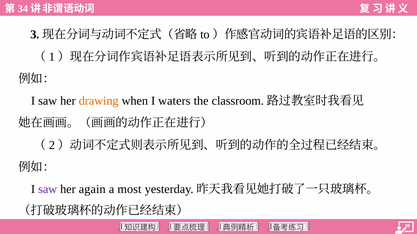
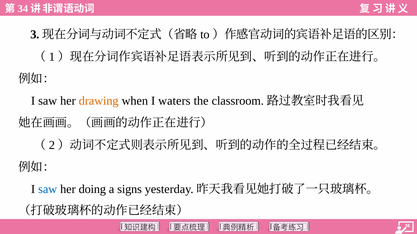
saw at (48, 190) colour: purple -> blue
again: again -> doing
most: most -> signs
